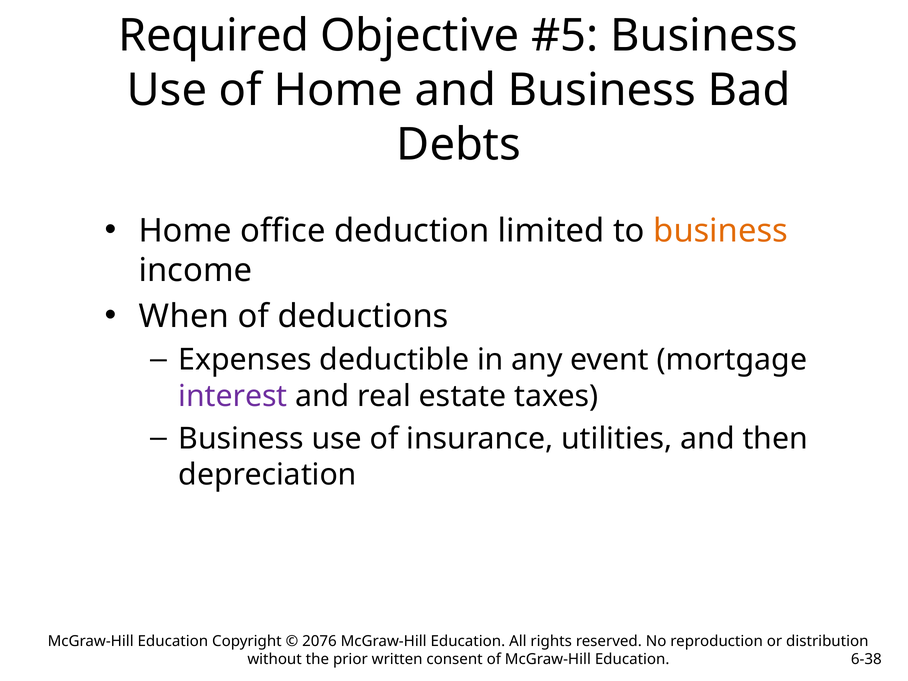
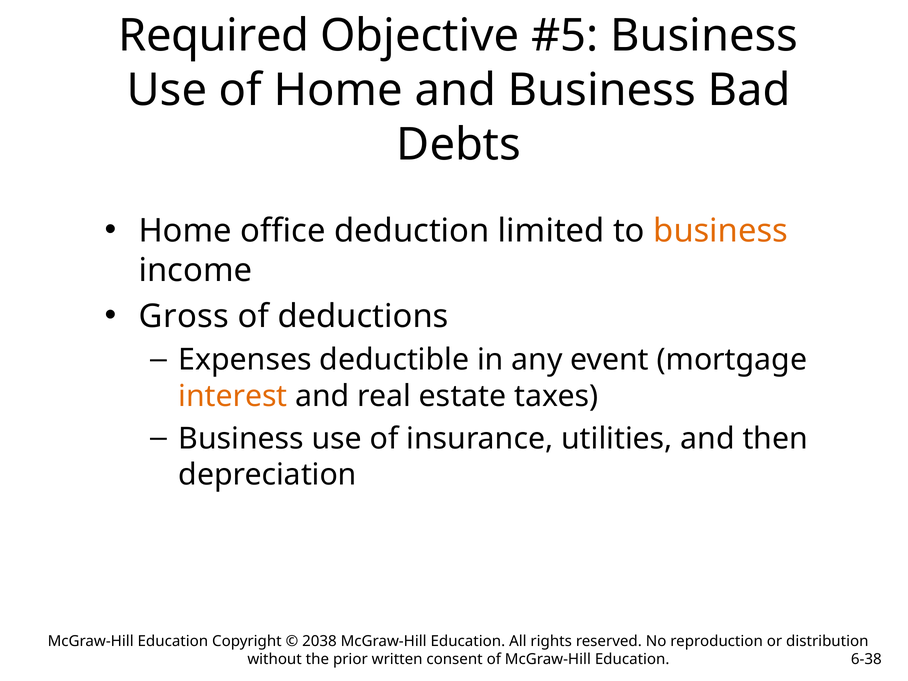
When: When -> Gross
interest colour: purple -> orange
2076: 2076 -> 2038
